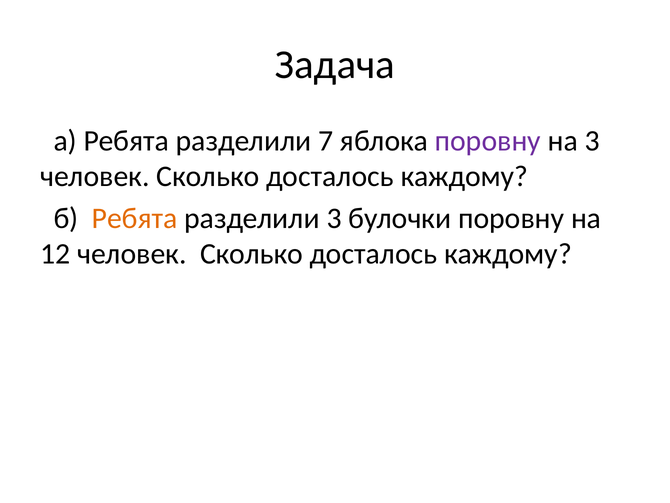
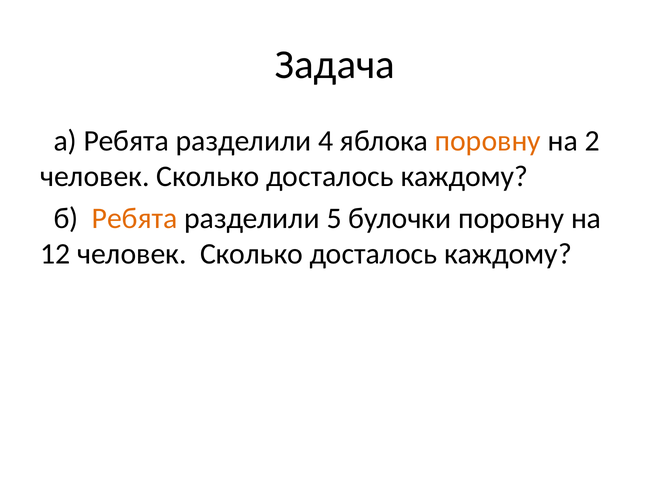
7: 7 -> 4
поровну at (488, 141) colour: purple -> orange
на 3: 3 -> 2
разделили 3: 3 -> 5
